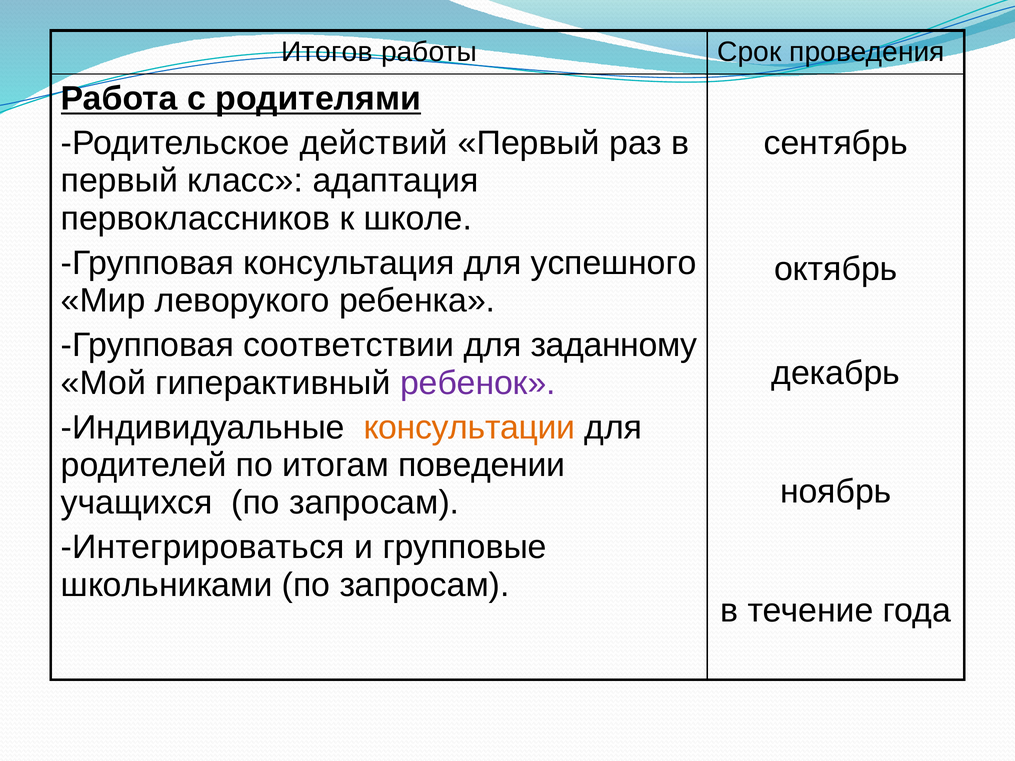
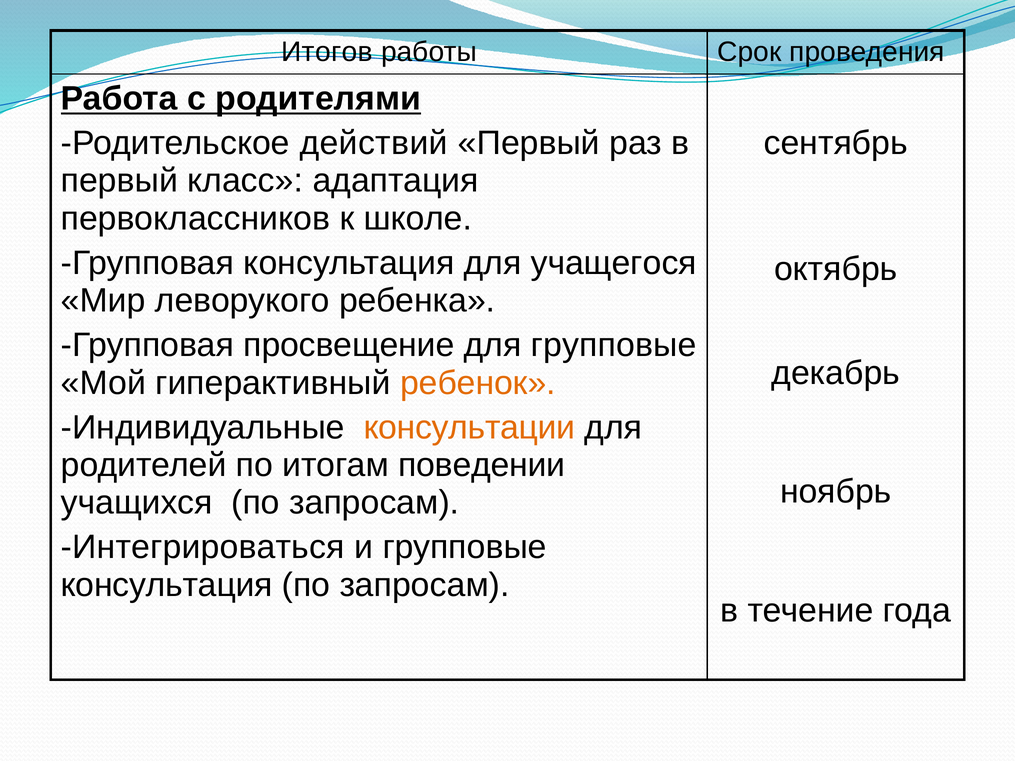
успешного: успешного -> учащегося
соответствии: соответствии -> просвещение
для заданному: заданному -> групповые
ребенок colour: purple -> orange
школьниками at (167, 585): школьниками -> консультация
